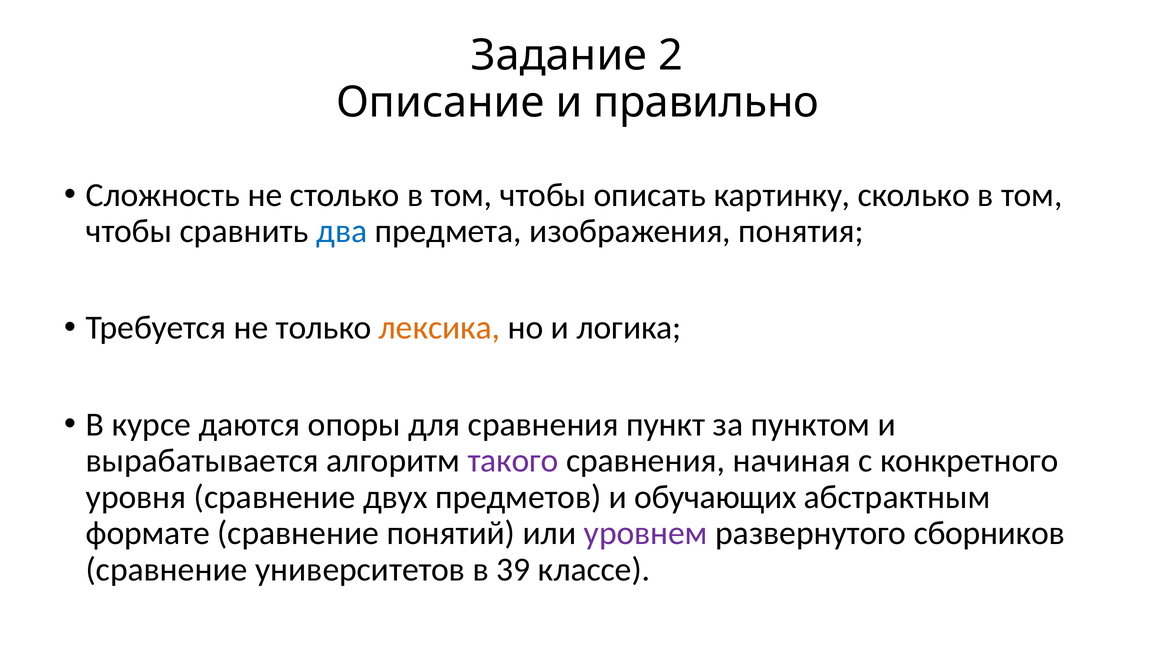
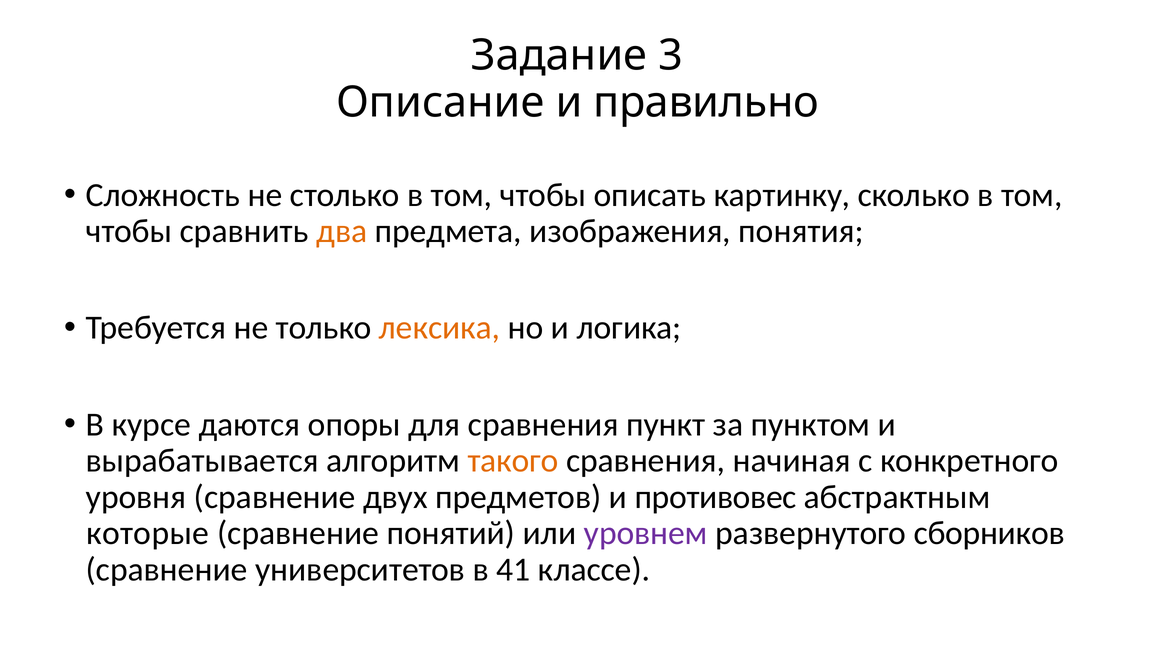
2: 2 -> 3
два colour: blue -> orange
такого colour: purple -> orange
обучающих: обучающих -> противовес
формате: формате -> которые
39: 39 -> 41
